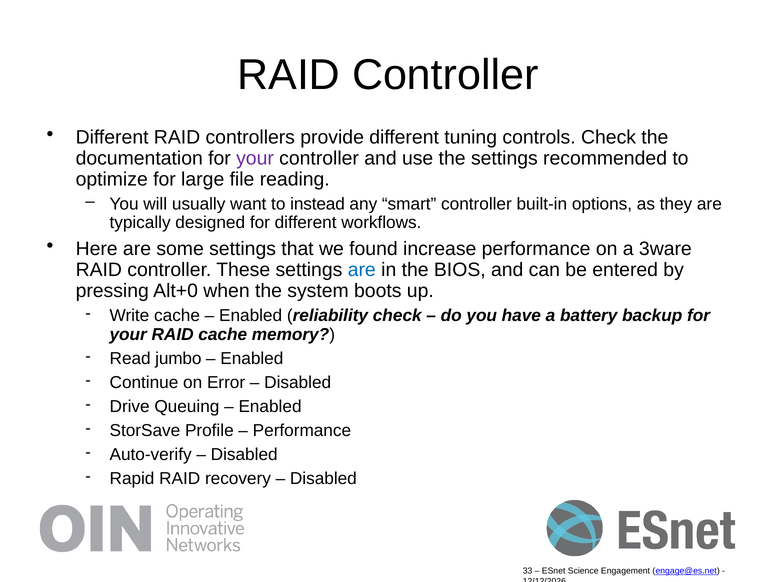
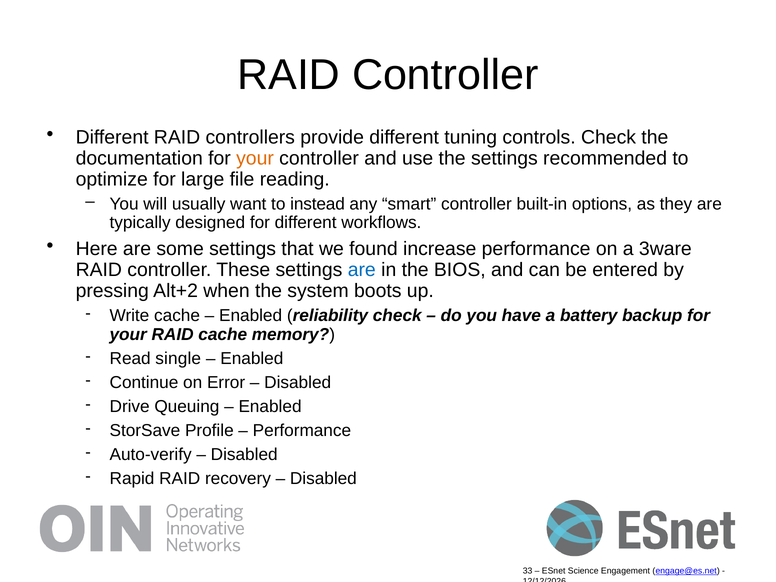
your at (255, 158) colour: purple -> orange
Alt+0: Alt+0 -> Alt+2
jumbo: jumbo -> single
